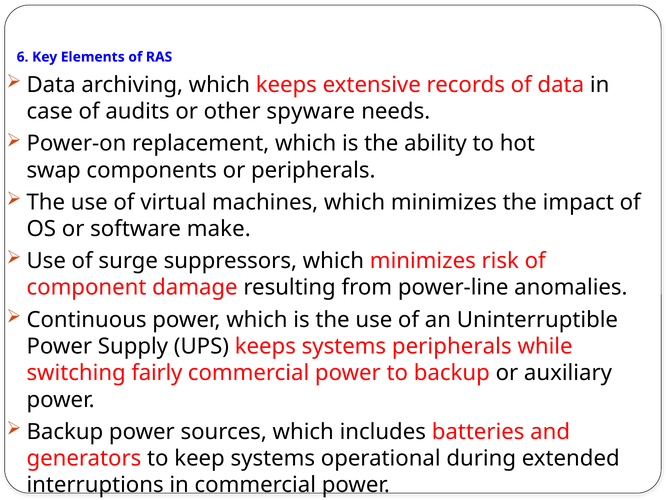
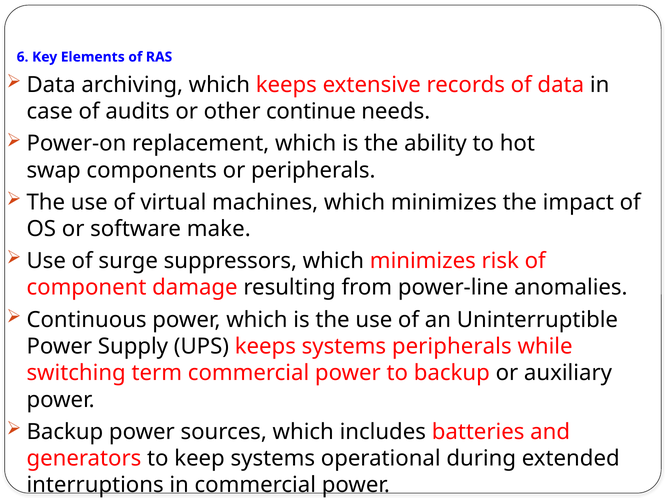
spyware: spyware -> continue
fairly: fairly -> term
